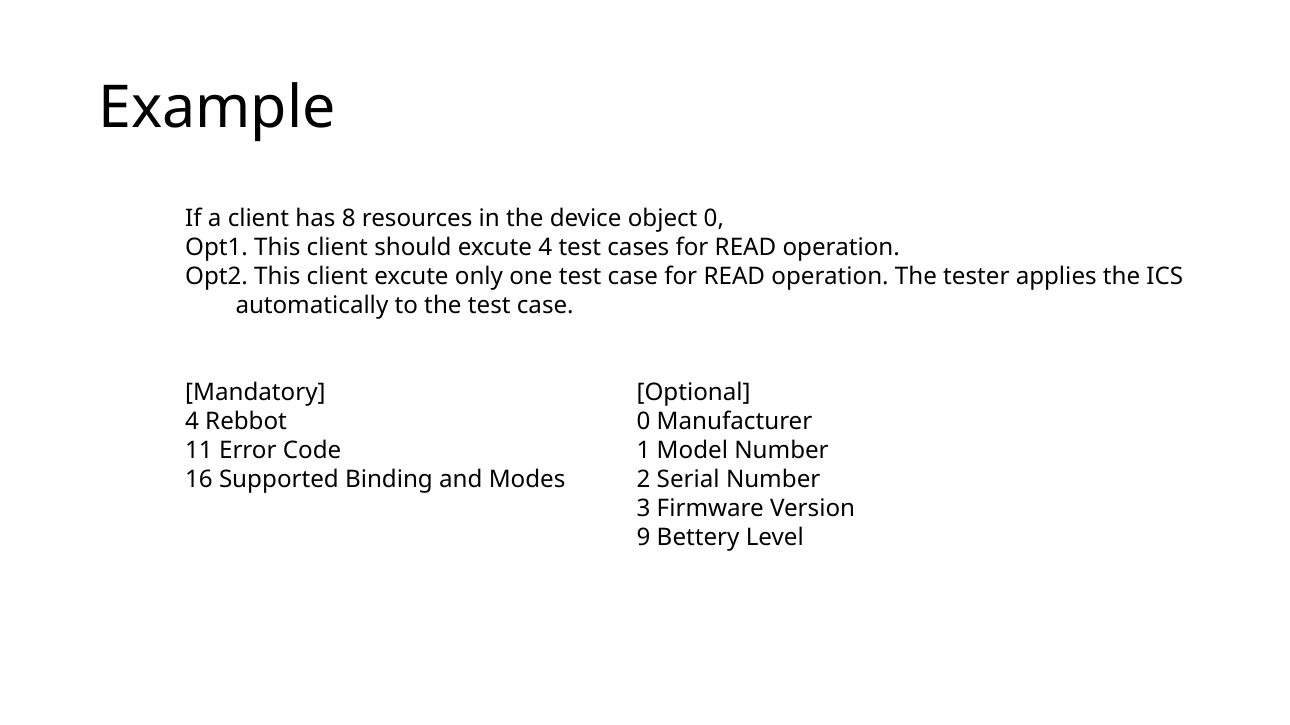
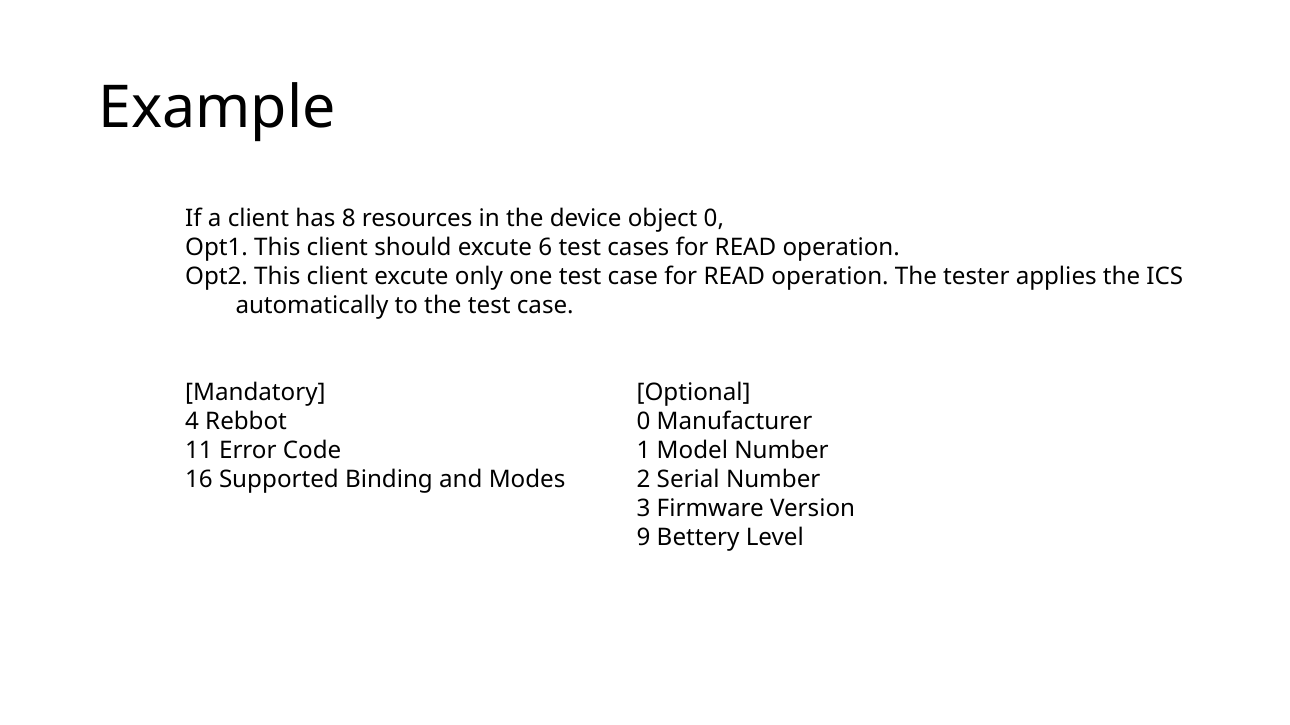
excute 4: 4 -> 6
